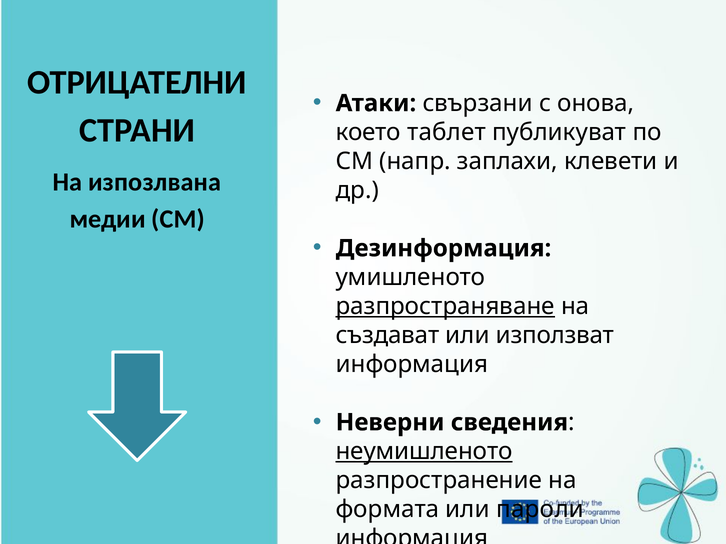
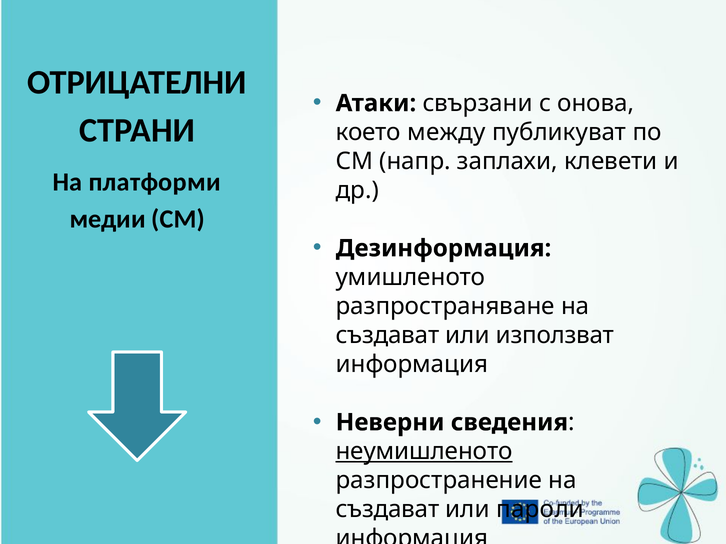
таблет: таблет -> между
изпозлвана: изпозлвана -> платформи
разпространяване underline: present -> none
формата at (387, 510): формата -> създават
